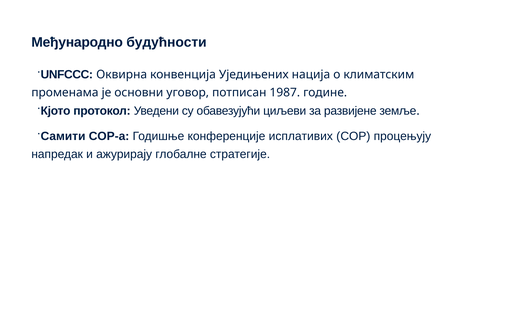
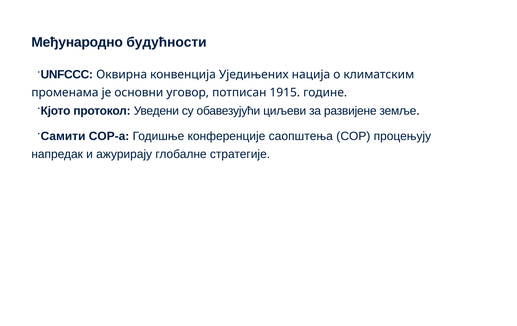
1987: 1987 -> 1915
исплативих: исплативих -> саопштења
